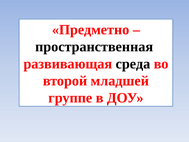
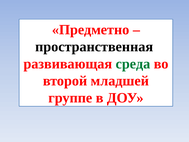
среда colour: black -> green
